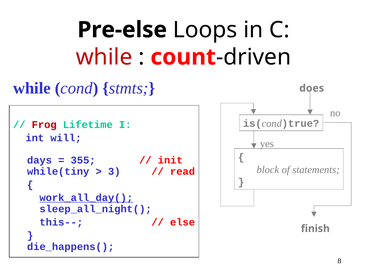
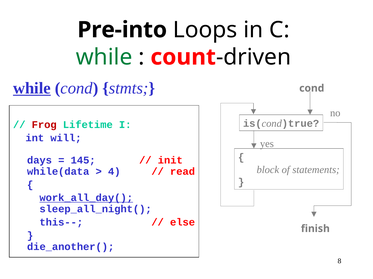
Pre-else: Pre-else -> Pre-into
while at (104, 57) colour: red -> green
while at (32, 88) underline: none -> present
does at (312, 88): does -> cond
355: 355 -> 145
while(tiny: while(tiny -> while(data
3: 3 -> 4
die_happens(: die_happens( -> die_another(
